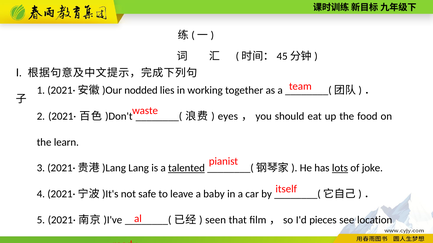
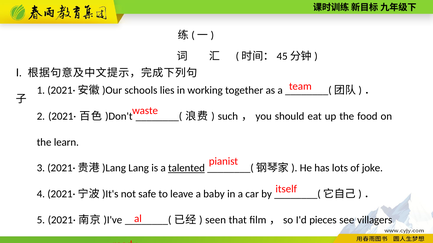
nodded: nodded -> schools
eyes: eyes -> such
lots underline: present -> none
location: location -> villagers
